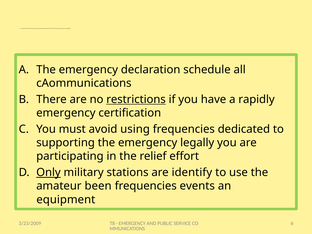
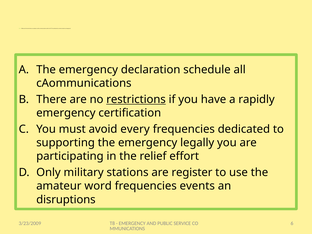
using: using -> every
Only underline: present -> none
identify: identify -> register
been: been -> word
equipment: equipment -> disruptions
